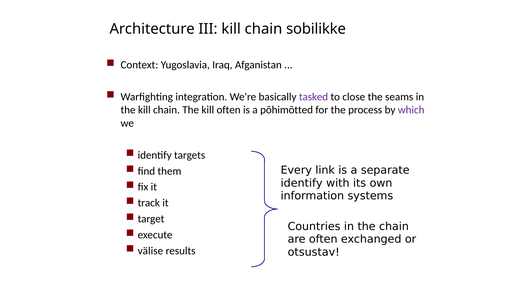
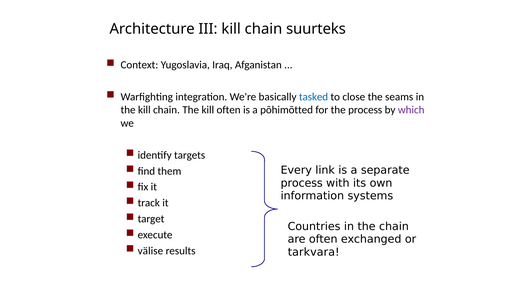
sobilikke: sobilikke -> suurteks
tasked colour: purple -> blue
identify at (302, 183): identify -> process
otsustav: otsustav -> tarkvara
